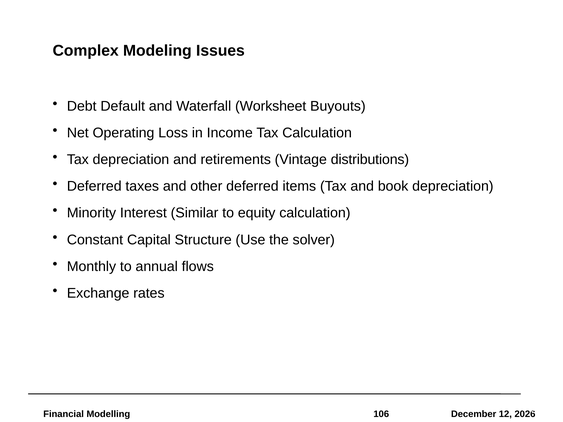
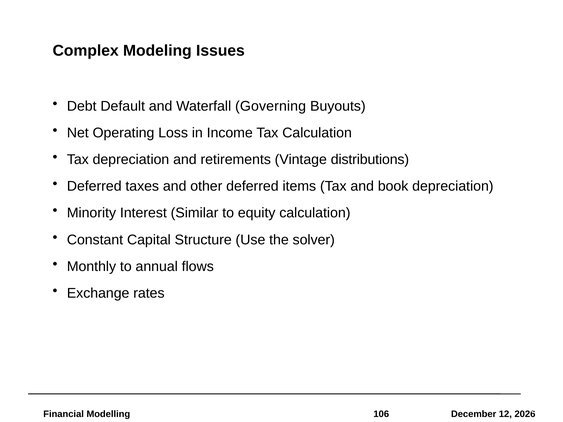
Worksheet: Worksheet -> Governing
